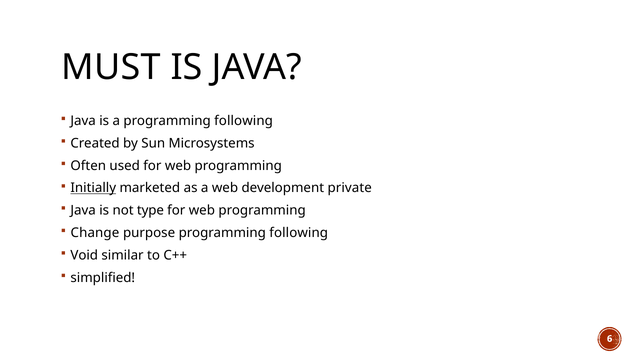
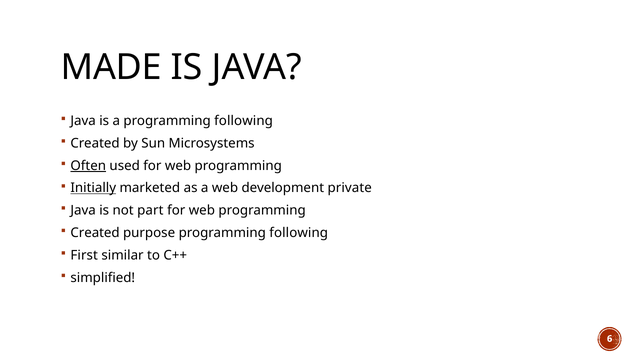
MUST: MUST -> MADE
Often underline: none -> present
type: type -> part
Change at (95, 232): Change -> Created
Void: Void -> First
